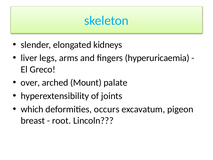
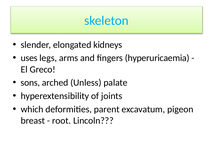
liver: liver -> uses
over: over -> sons
Mount: Mount -> Unless
occurs: occurs -> parent
